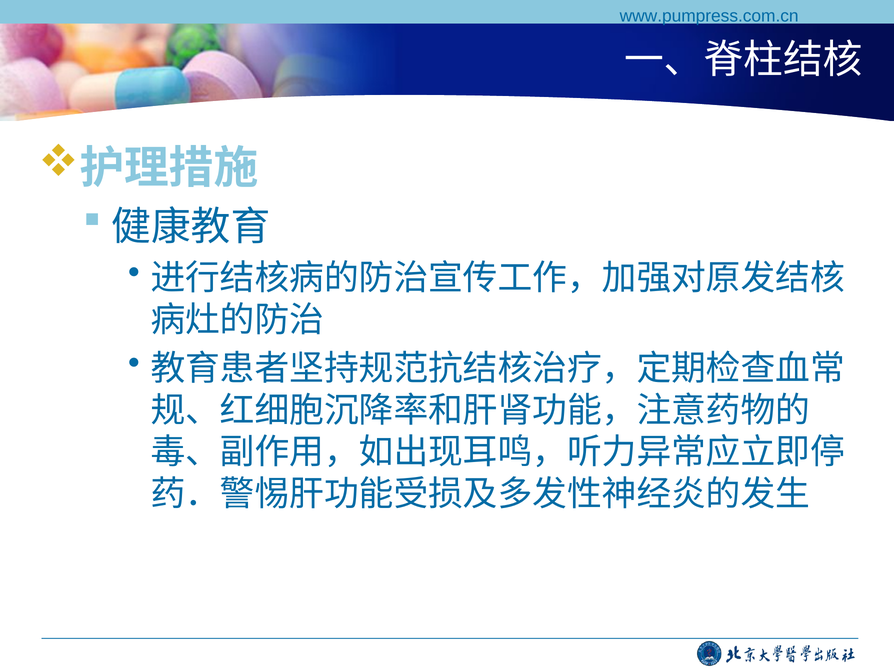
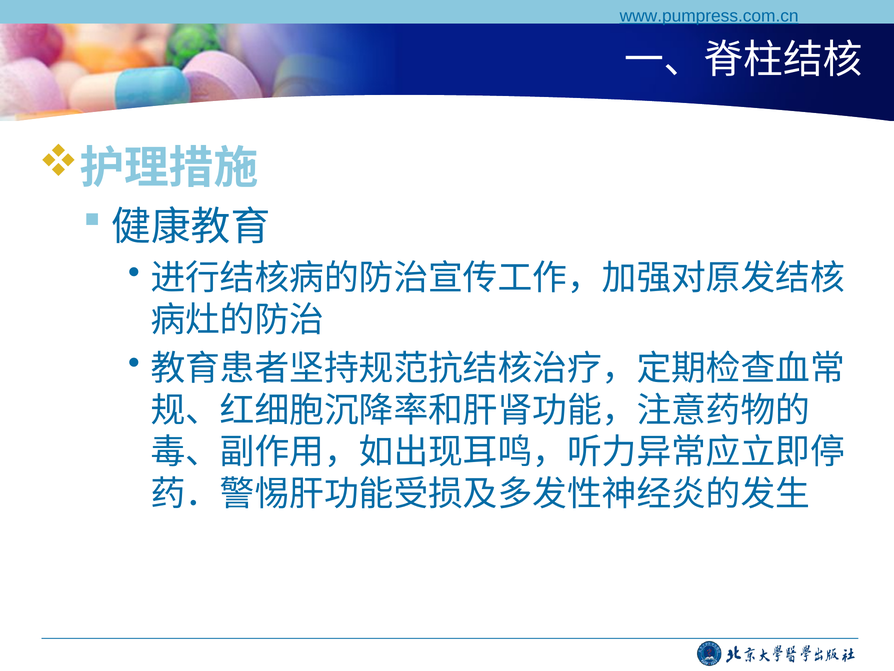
www.pumpress.com.cn underline: none -> present
